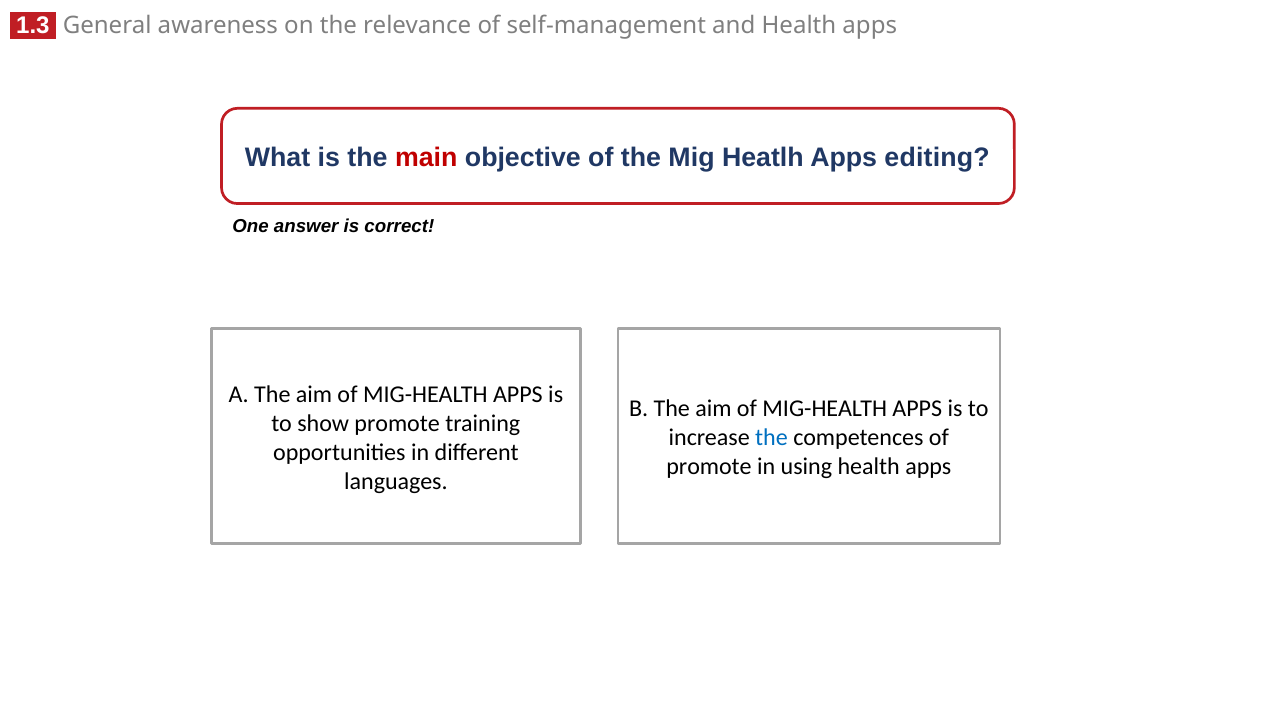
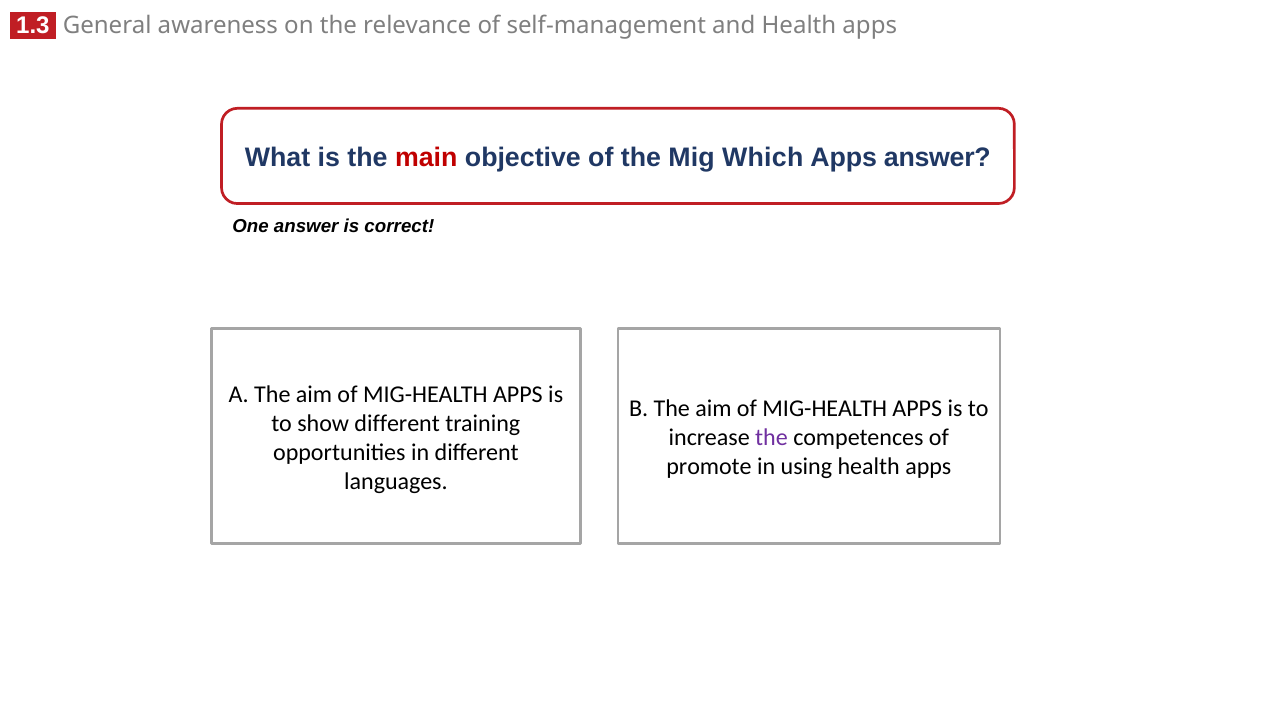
Heatlh: Heatlh -> Which
Apps editing: editing -> answer
show promote: promote -> different
the at (772, 438) colour: blue -> purple
